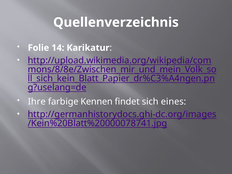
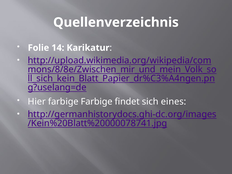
Ihre: Ihre -> Hier
farbige Kennen: Kennen -> Farbige
